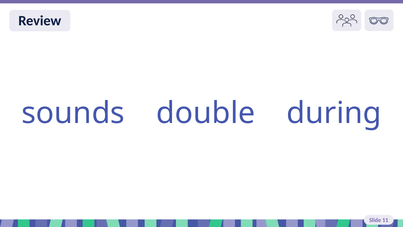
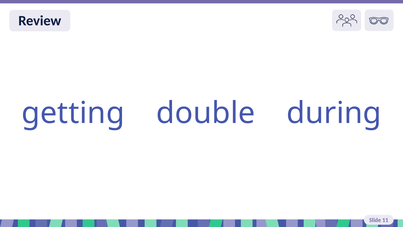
sounds: sounds -> getting
